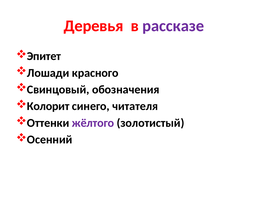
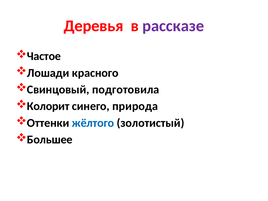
Эпитет: Эпитет -> Частое
обозначения: обозначения -> подготовила
читателя: читателя -> природа
жёлтого colour: purple -> blue
Осенний: Осенний -> Большее
